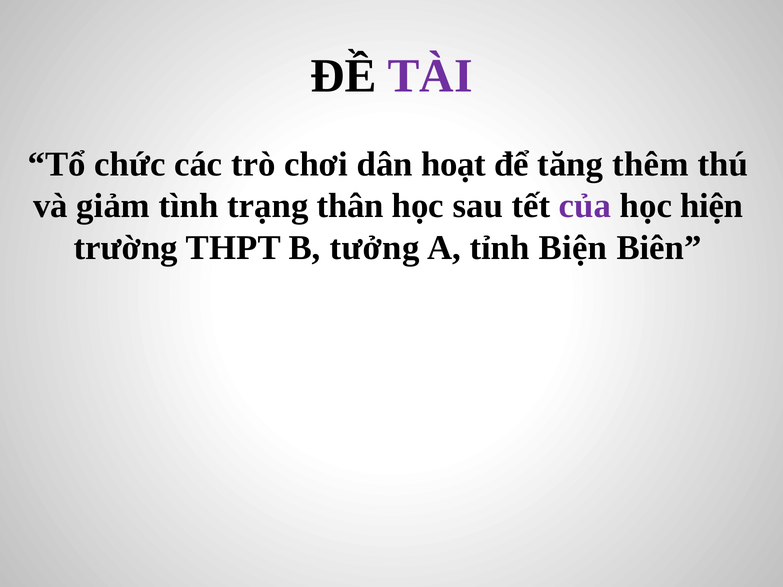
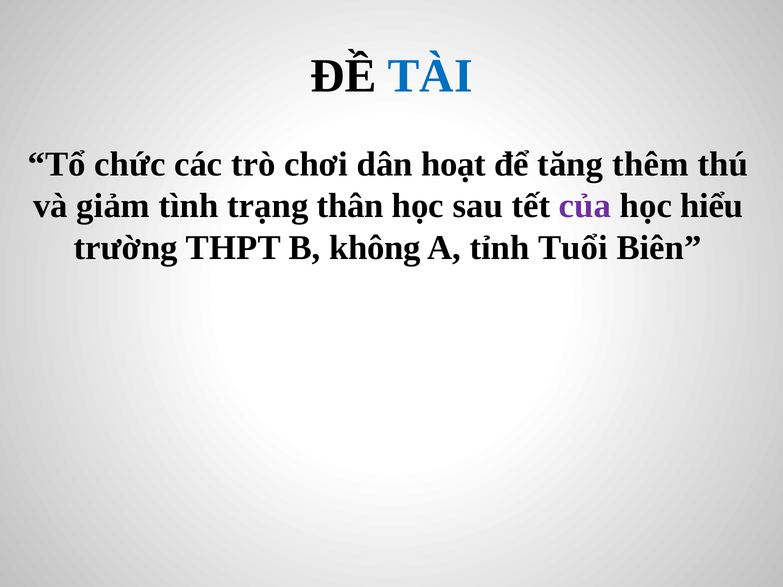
TÀI colour: purple -> blue
hiện: hiện -> hiểu
tưởng: tưởng -> không
Biện: Biện -> Tuổi
